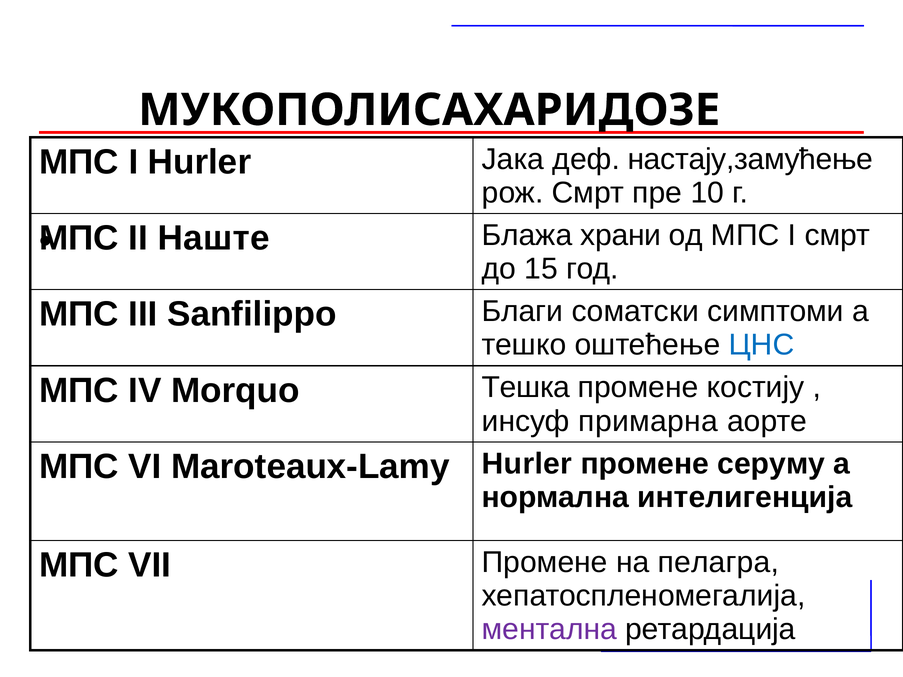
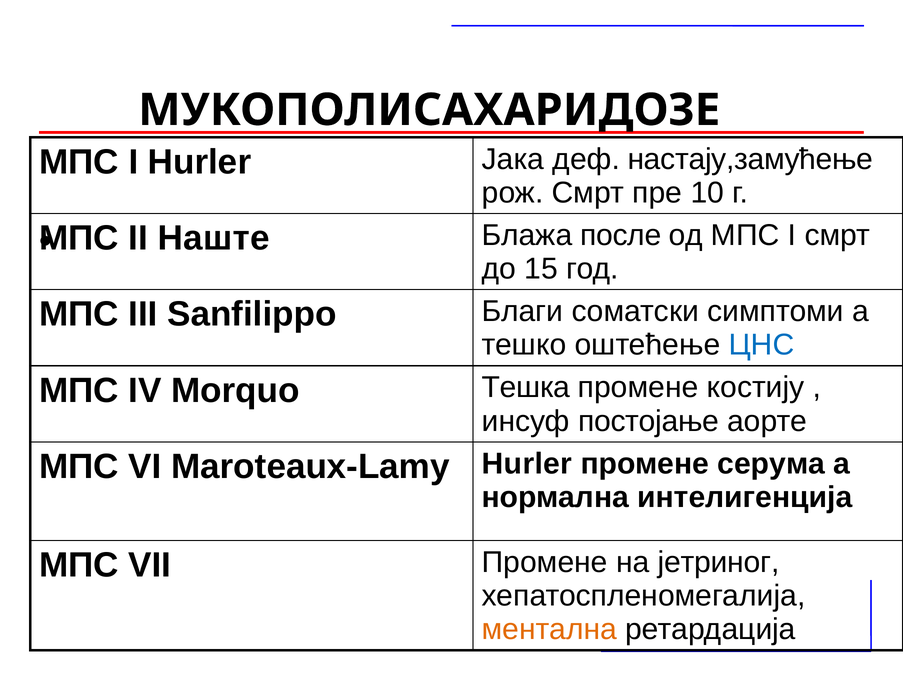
храни: храни -> после
примарна: примарна -> постојање
серуму: серуму -> серума
пелагра: пелагра -> јетриног
ментална colour: purple -> orange
